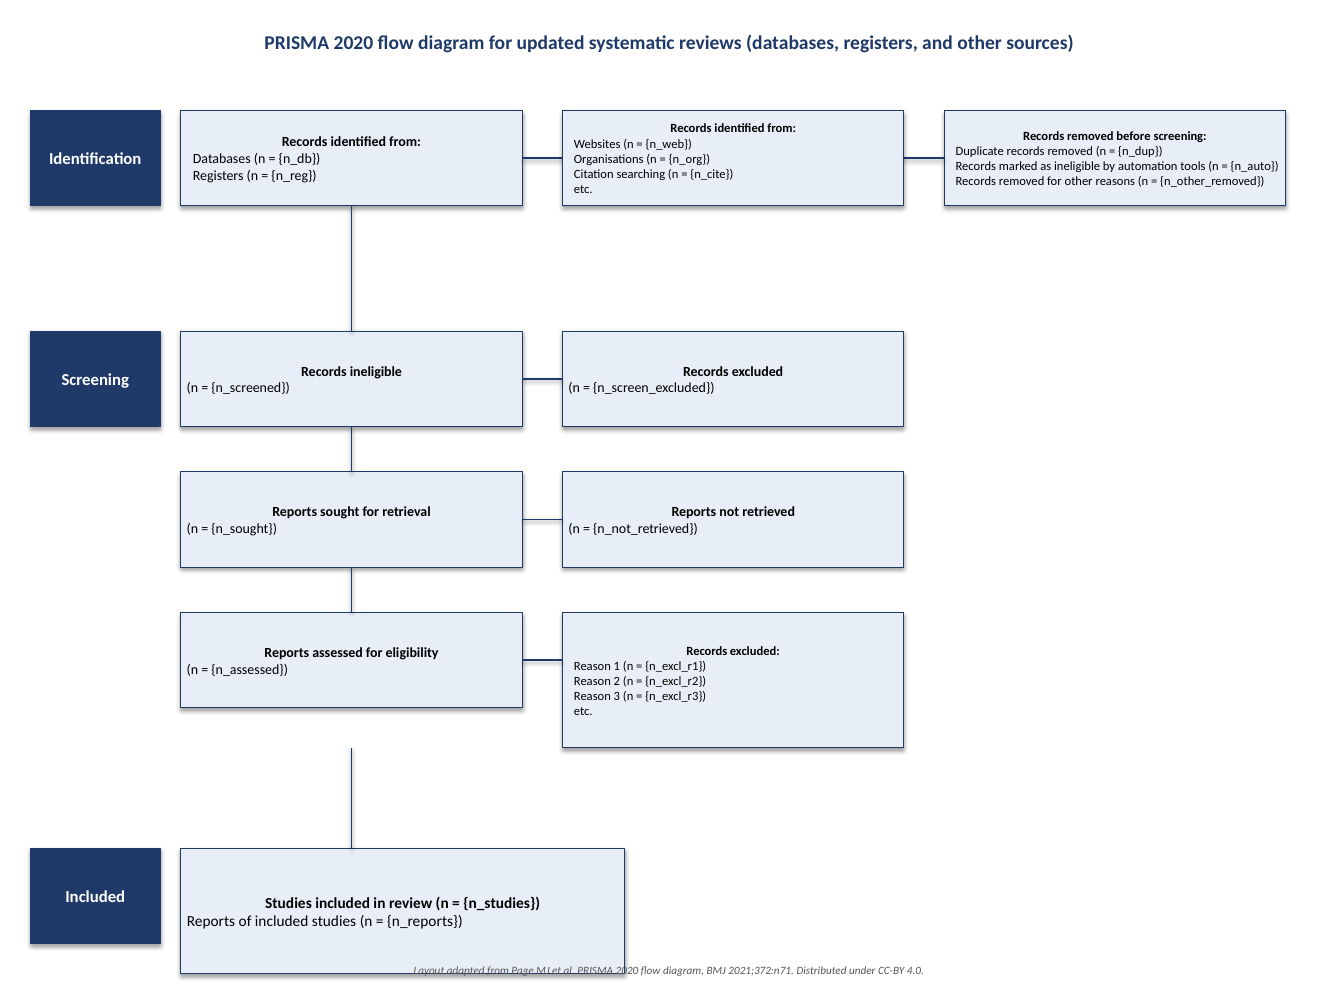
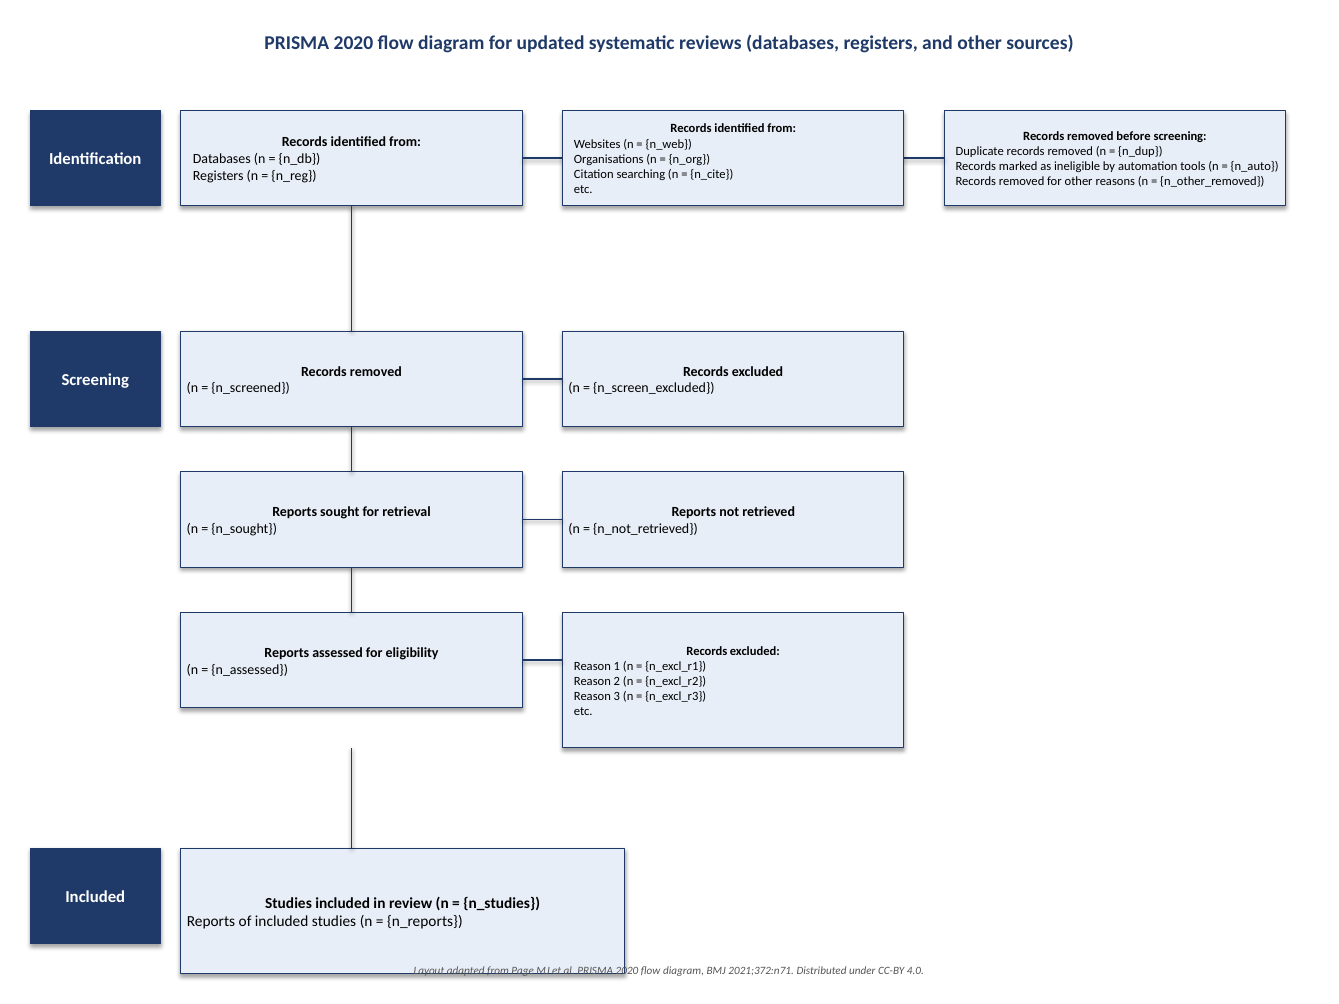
ineligible at (376, 372): ineligible -> removed
